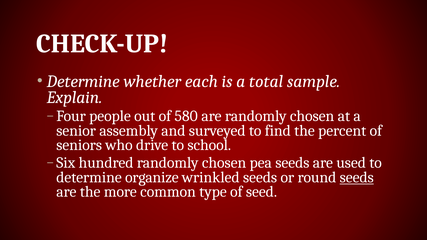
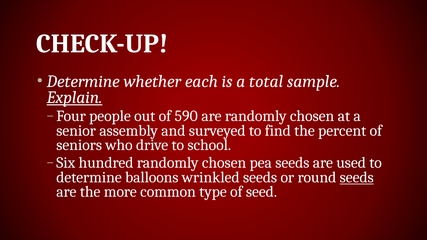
Explain underline: none -> present
580: 580 -> 590
organize: organize -> balloons
